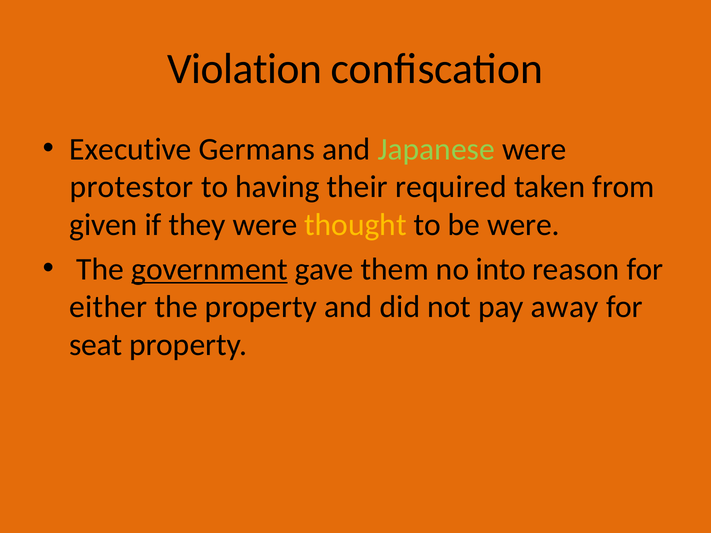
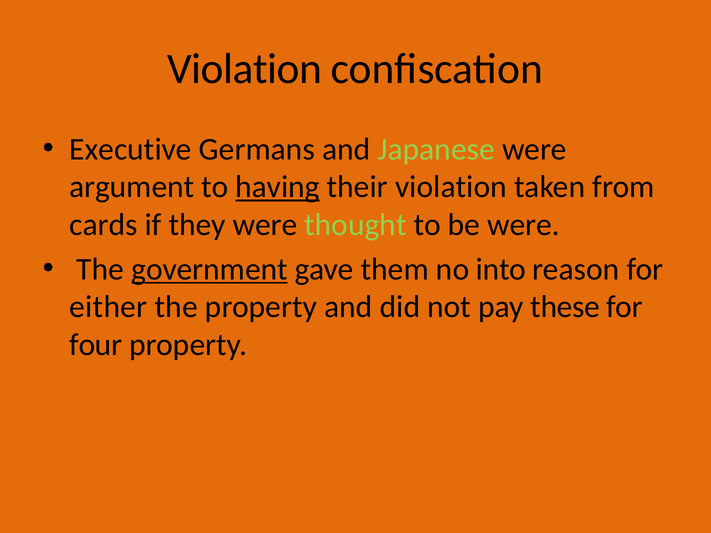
protestor: protestor -> argument
having underline: none -> present
their required: required -> violation
given: given -> cards
thought colour: yellow -> light green
away: away -> these
seat: seat -> four
